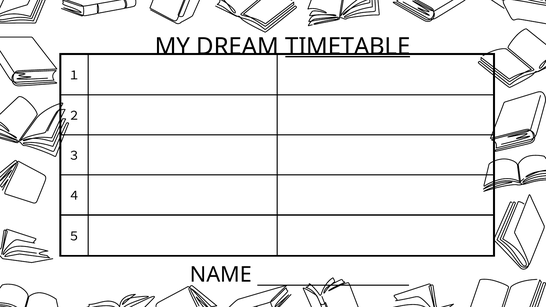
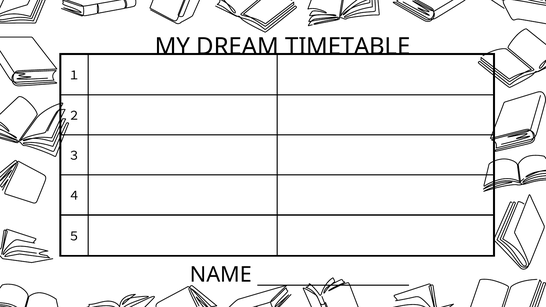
TIMETABLE underline: present -> none
